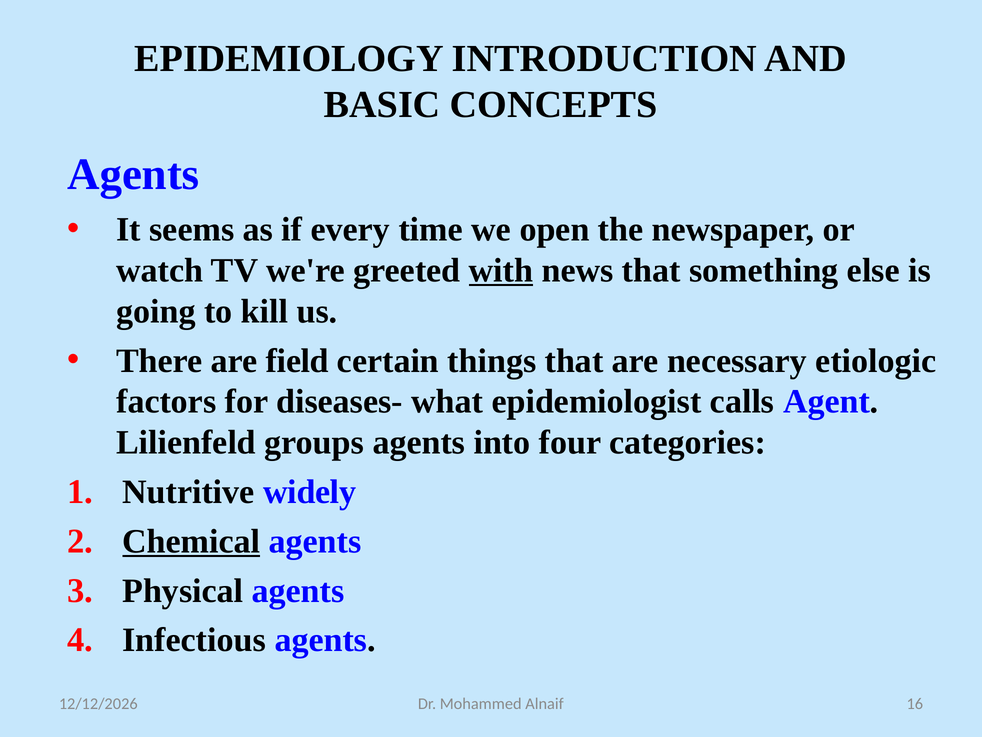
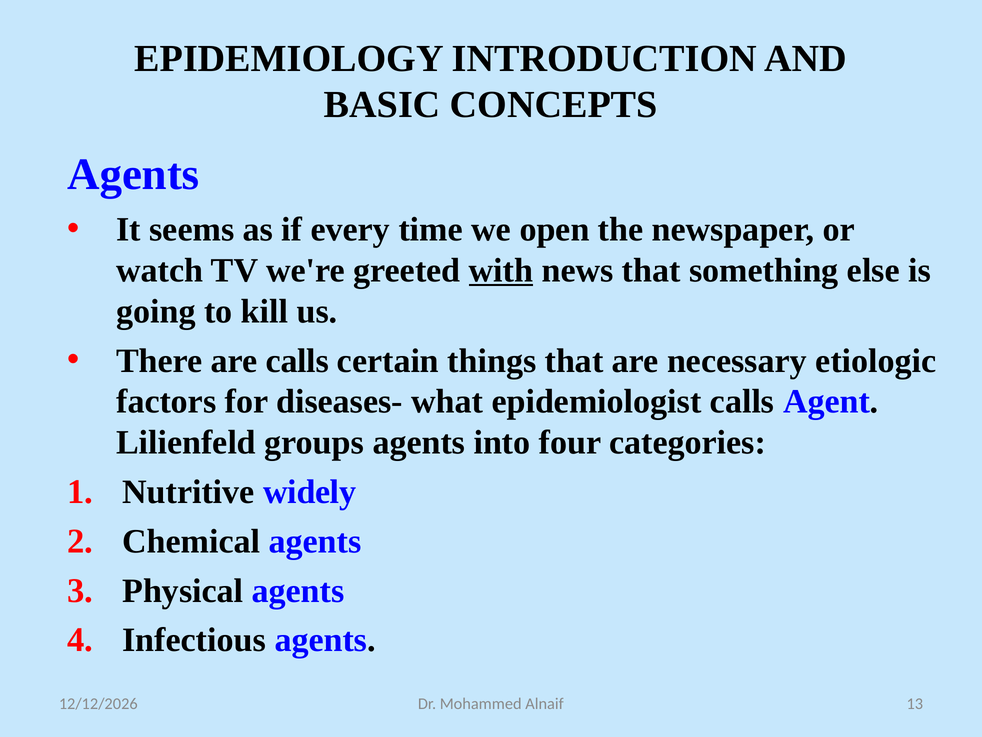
are field: field -> calls
Chemical underline: present -> none
16: 16 -> 13
